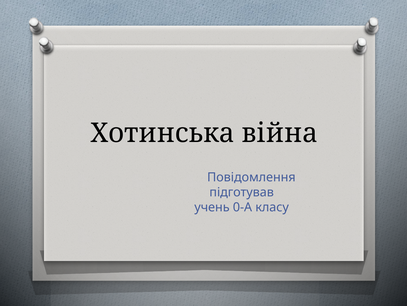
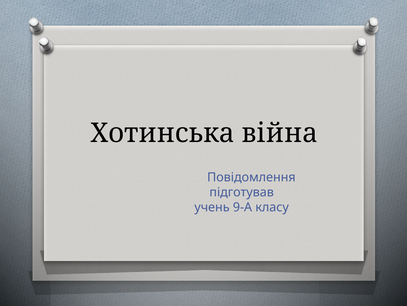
0-А: 0-А -> 9-А
